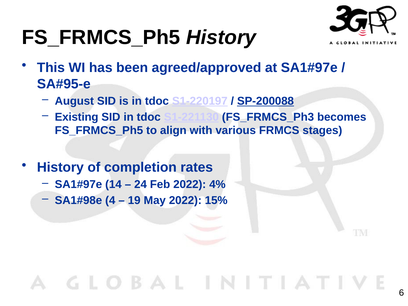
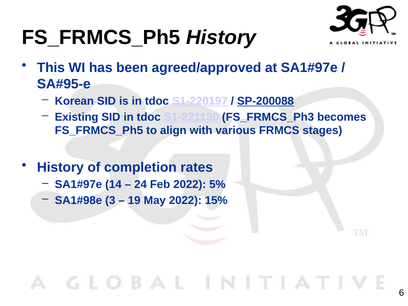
August: August -> Korean
4%: 4% -> 5%
4: 4 -> 3
